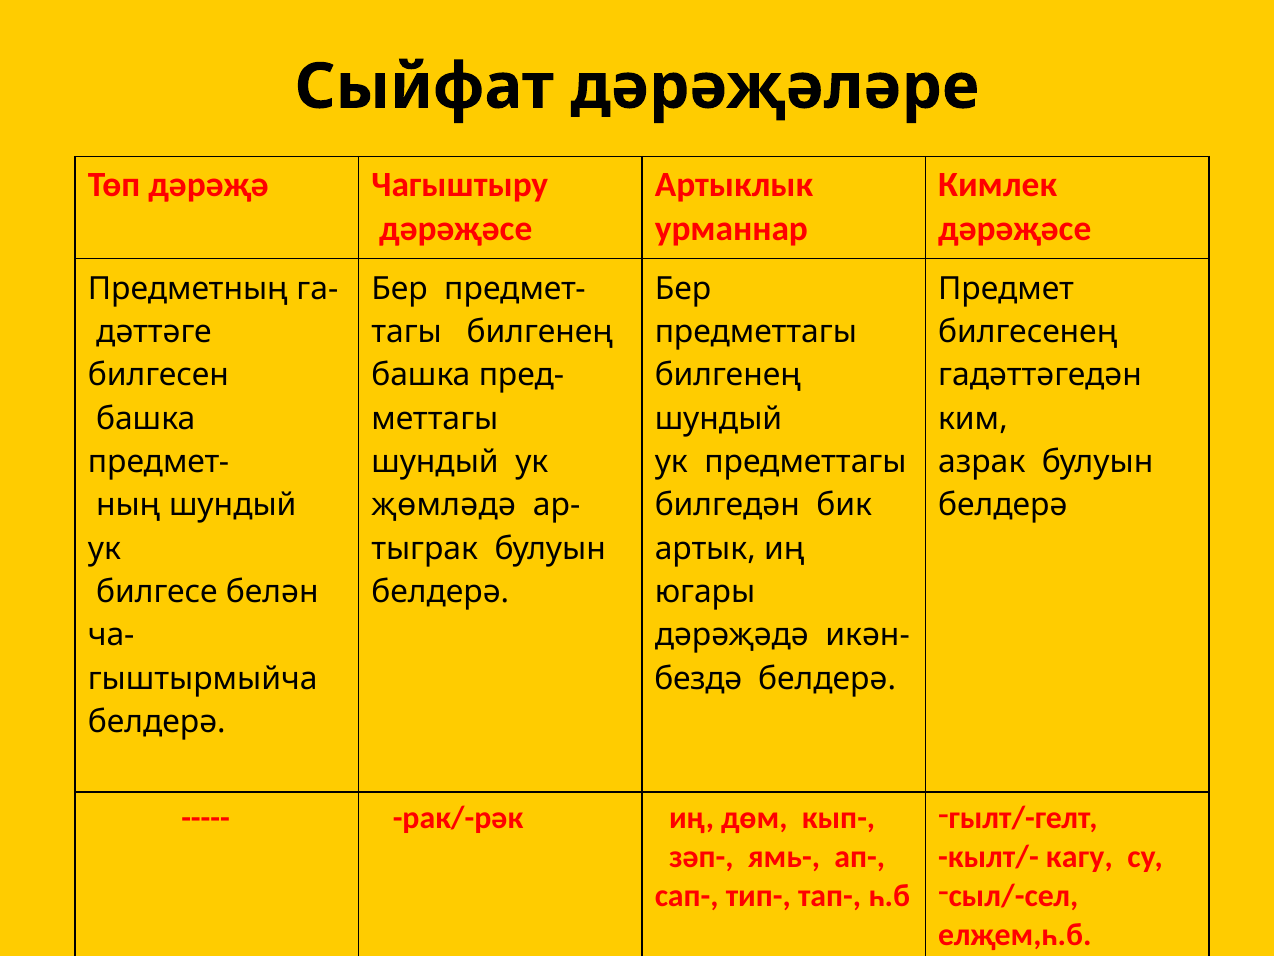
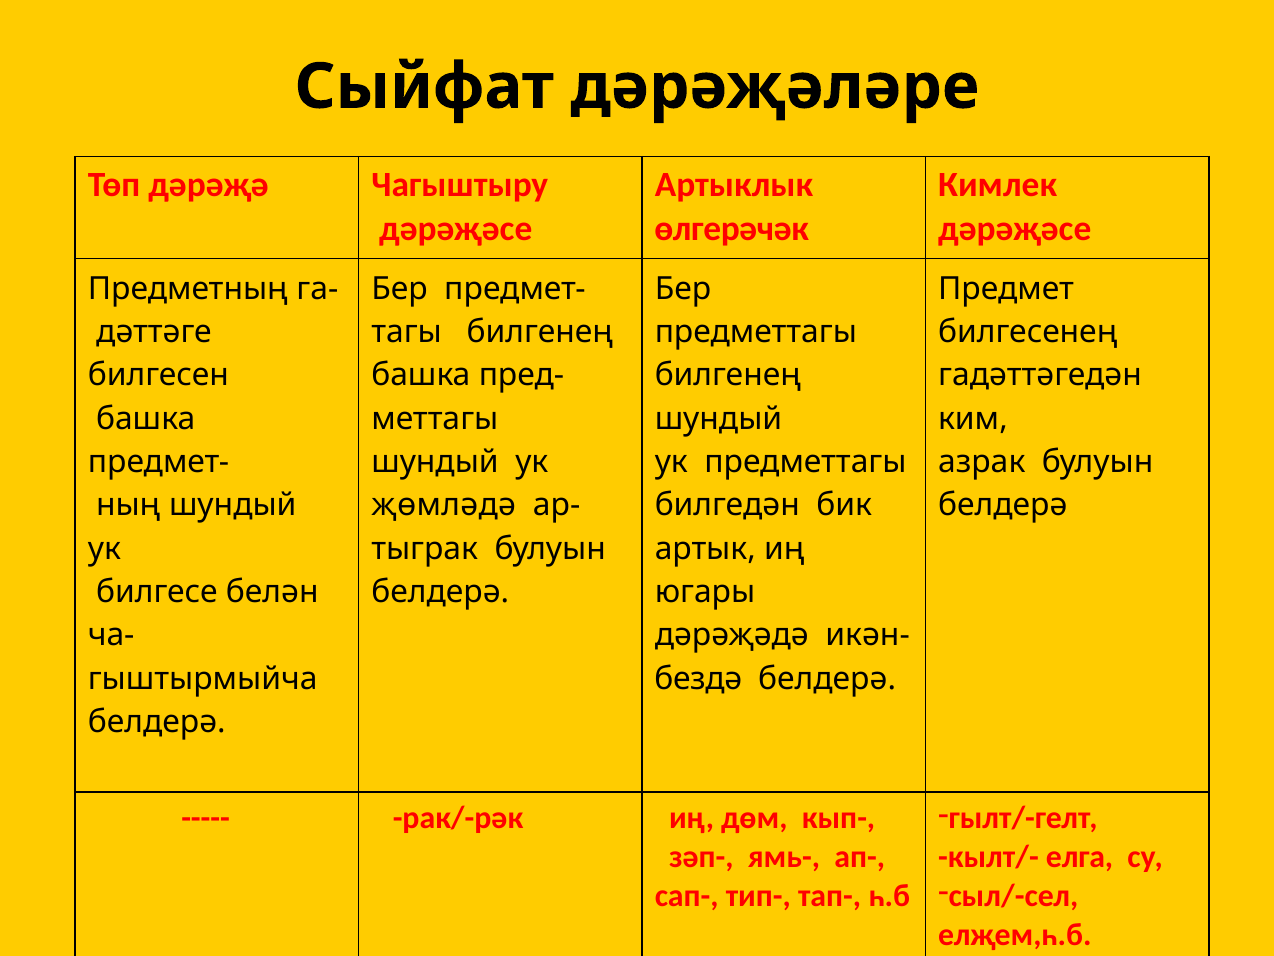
урманнар: урманнар -> өлгерәчәк
кагу: кагу -> елга
